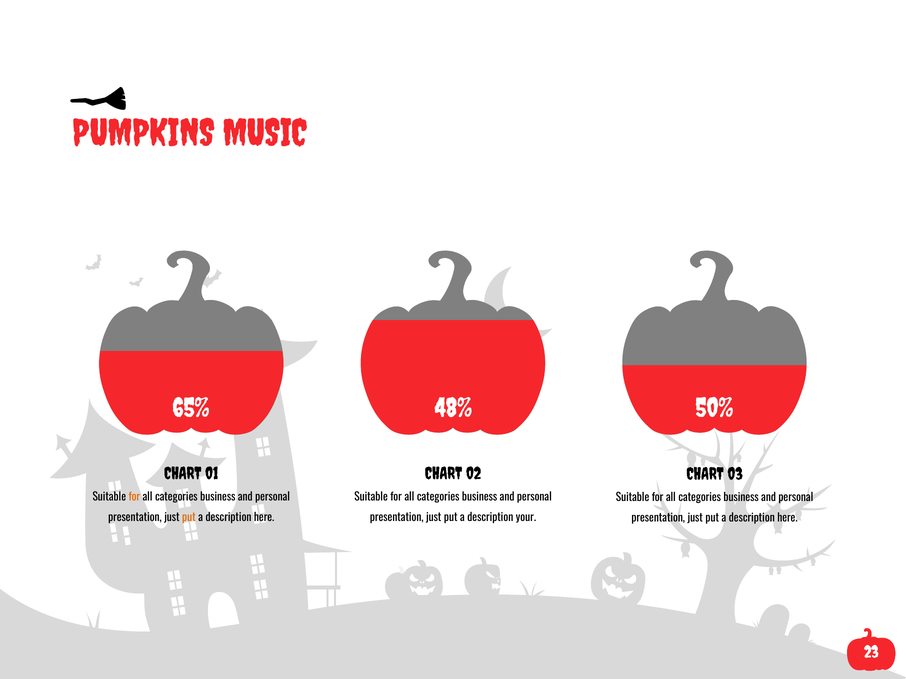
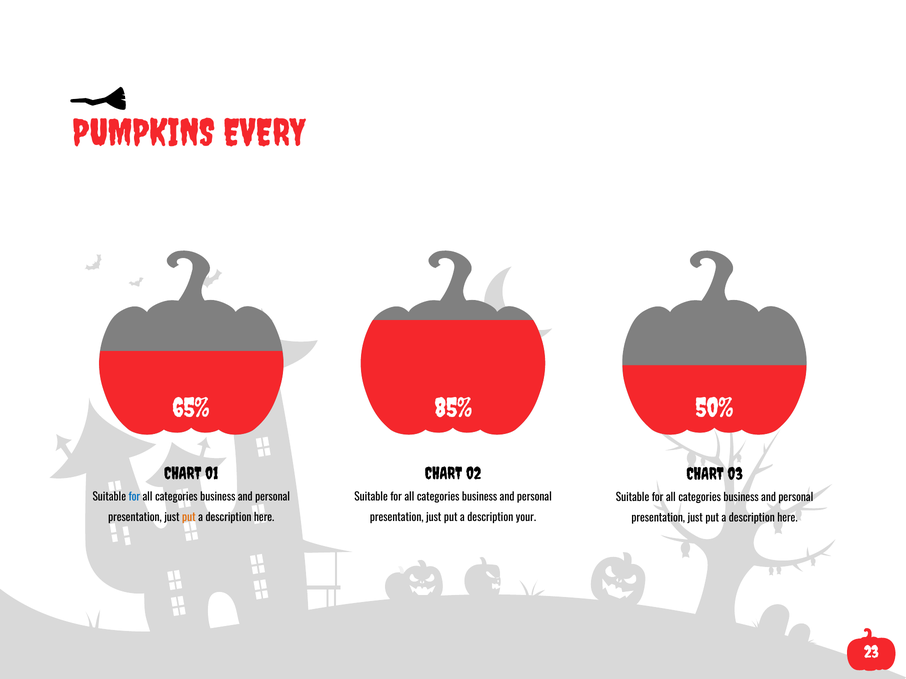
MUSIC: MUSIC -> EVERY
48%: 48% -> 85%
for at (134, 498) colour: orange -> blue
